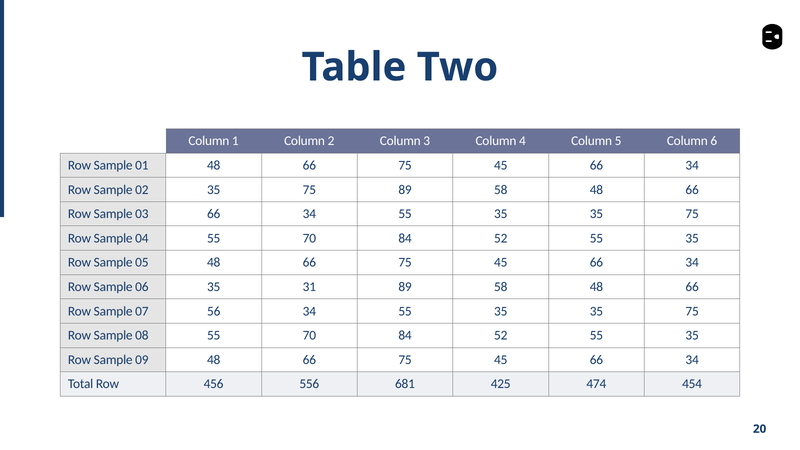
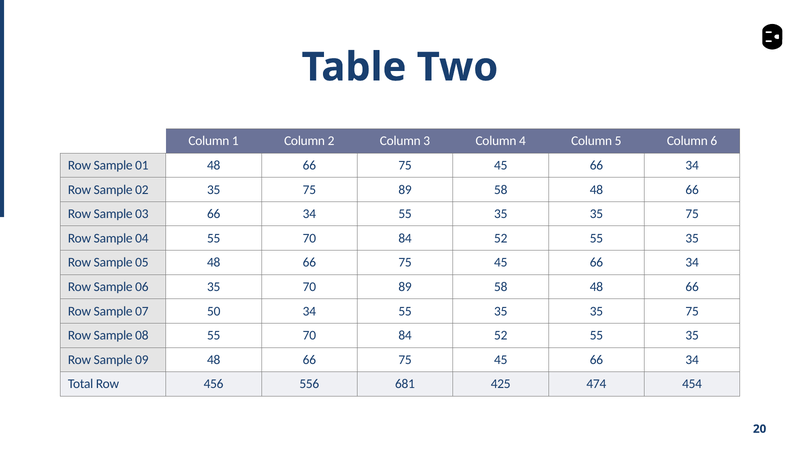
35 31: 31 -> 70
56: 56 -> 50
